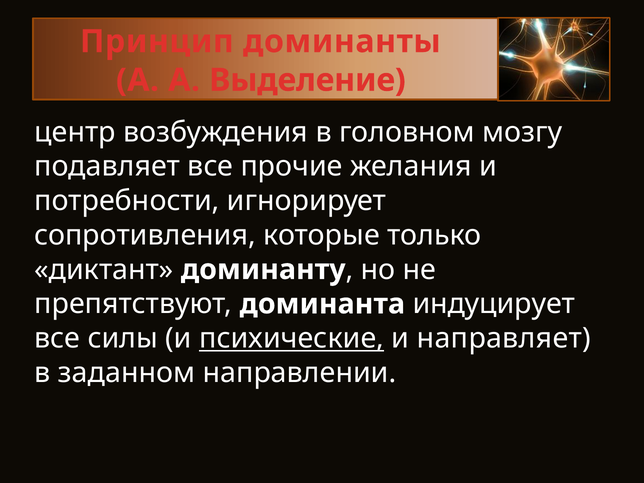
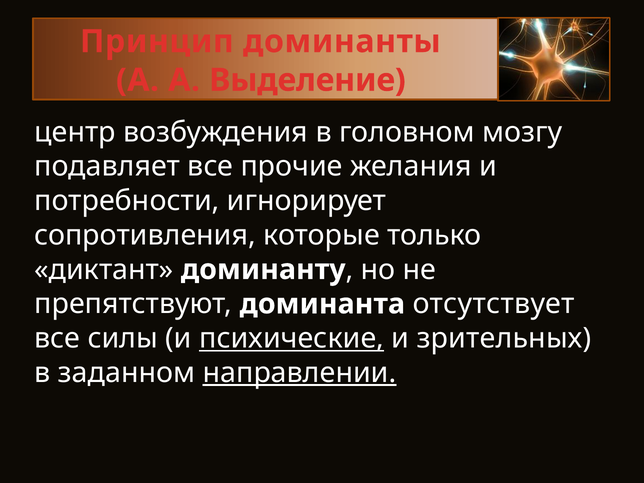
индуцирует: индуцирует -> отсутствует
направляет: направляет -> зрительных
направлении underline: none -> present
